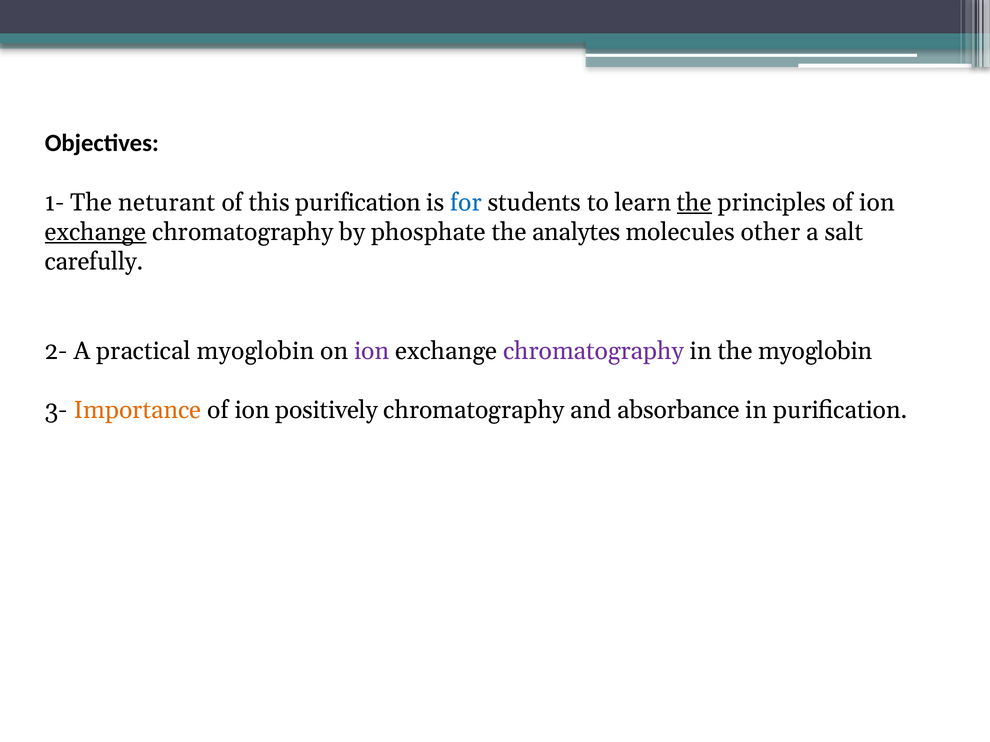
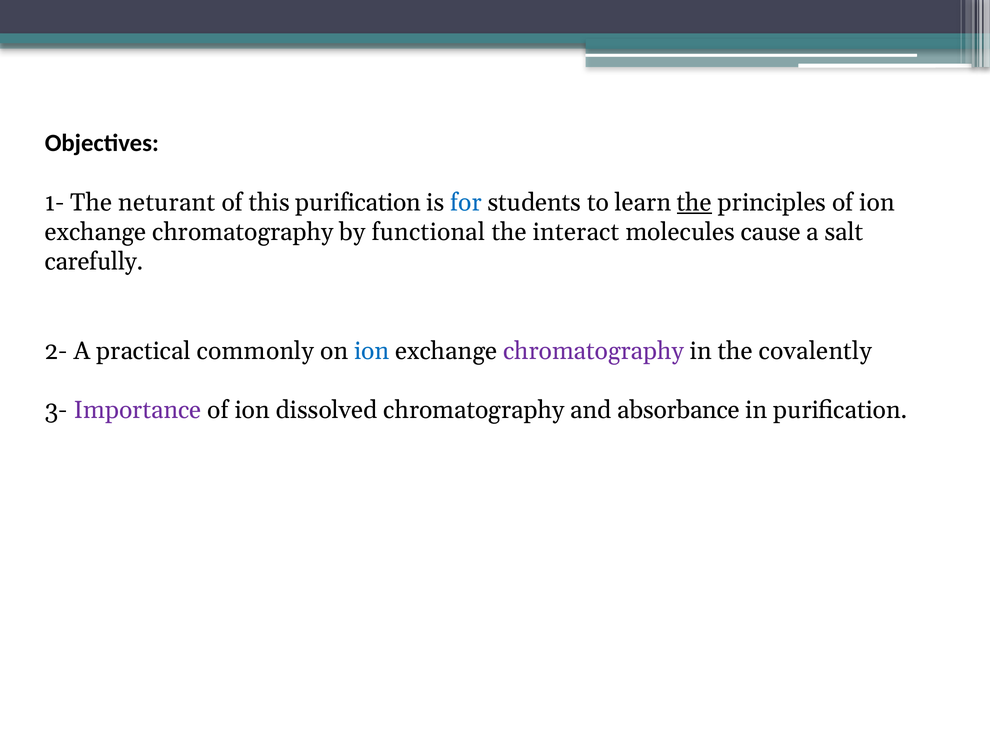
exchange at (96, 232) underline: present -> none
phosphate: phosphate -> functional
analytes: analytes -> interact
other: other -> cause
practical myoglobin: myoglobin -> commonly
ion at (372, 351) colour: purple -> blue
the myoglobin: myoglobin -> covalently
Importance colour: orange -> purple
positively: positively -> dissolved
